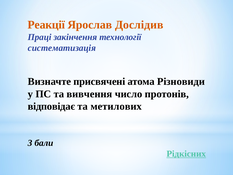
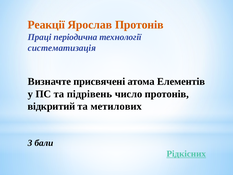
Ярослав Дослідив: Дослідив -> Протонів
закінчення: закінчення -> періодична
Різновиди: Різновиди -> Елементів
вивчення: вивчення -> підрівень
відповідає: відповідає -> відкритий
